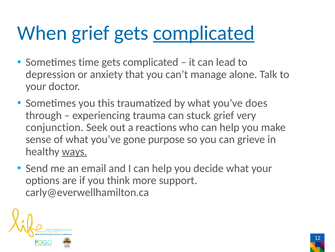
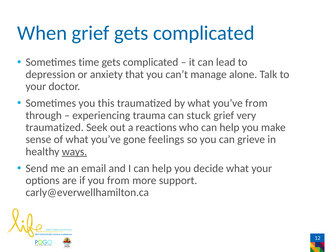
complicated at (204, 33) underline: present -> none
you’ve does: does -> from
conjunction at (55, 127): conjunction -> traumatized
purpose: purpose -> feelings
you think: think -> from
